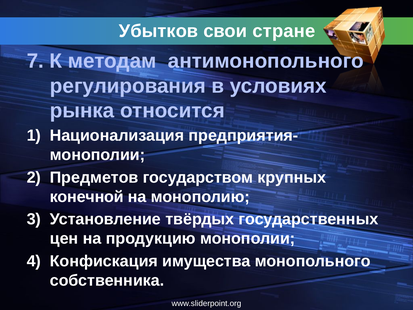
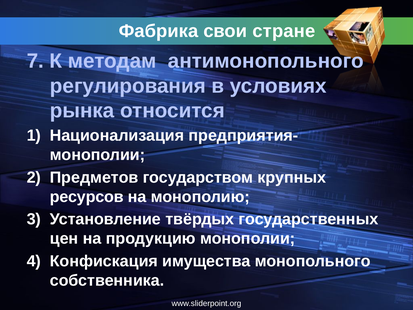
Убытков: Убытков -> Фабрика
конечной: конечной -> ресурсов
